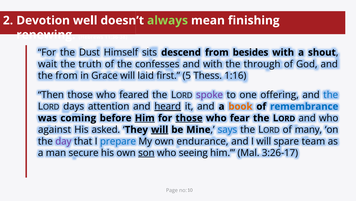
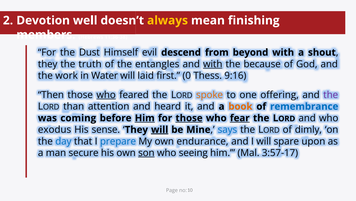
always colour: light green -> yellow
renewing: renewing -> members
sits: sits -> evil
besides: besides -> beyond
wait at (48, 64): wait -> they
confesses: confesses -> entangles
with at (213, 64) underline: none -> present
through: through -> because
the from: from -> work
Grace: Grace -> Water
5: 5 -> 0
1:16: 1:16 -> 9:16
who at (106, 95) underline: none -> present
spoke colour: purple -> orange
the at (331, 95) colour: blue -> purple
days: days -> than
heard underline: present -> none
fear underline: none -> present
against: against -> exodus
asked: asked -> sense
many: many -> dimly
day colour: purple -> blue
team: team -> upon
3:26-17: 3:26-17 -> 3:57-17
